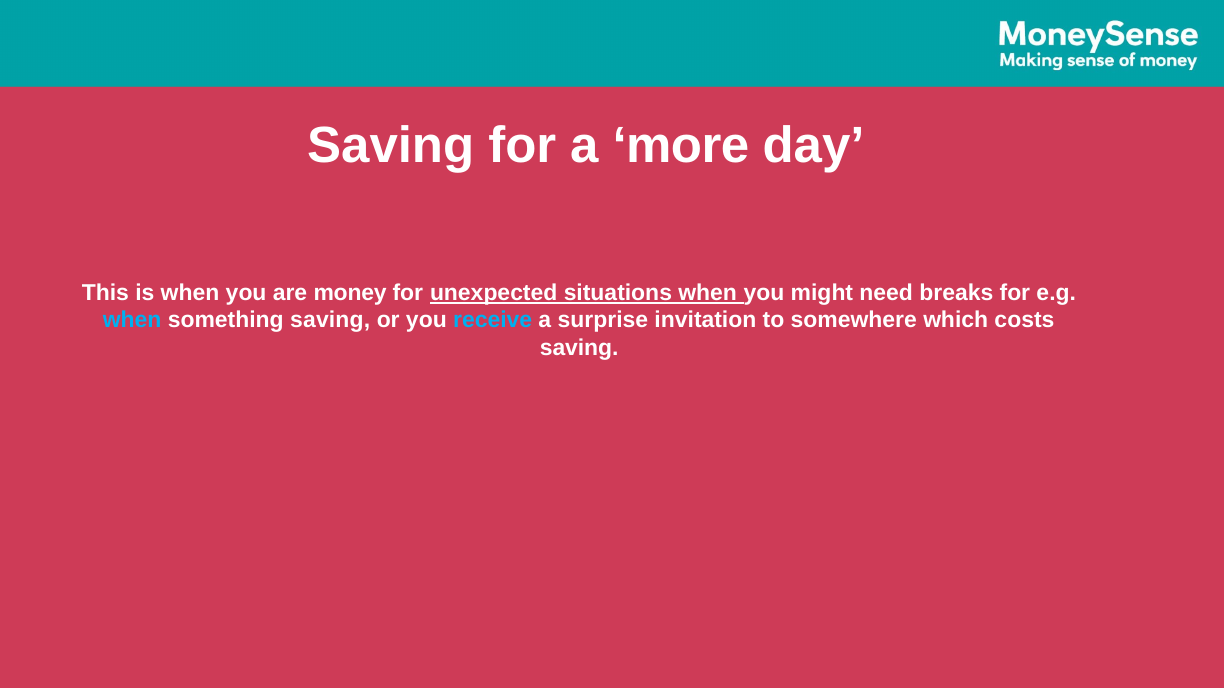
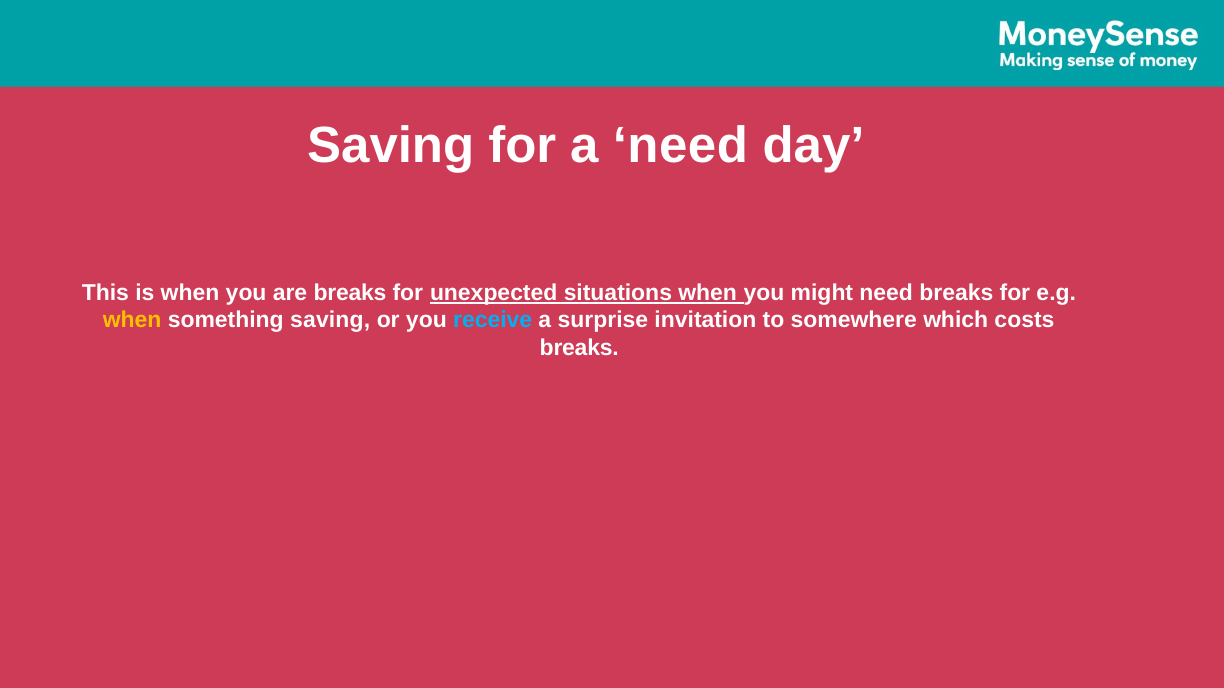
a more: more -> need
are money: money -> breaks
when at (132, 321) colour: light blue -> yellow
saving at (579, 348): saving -> breaks
